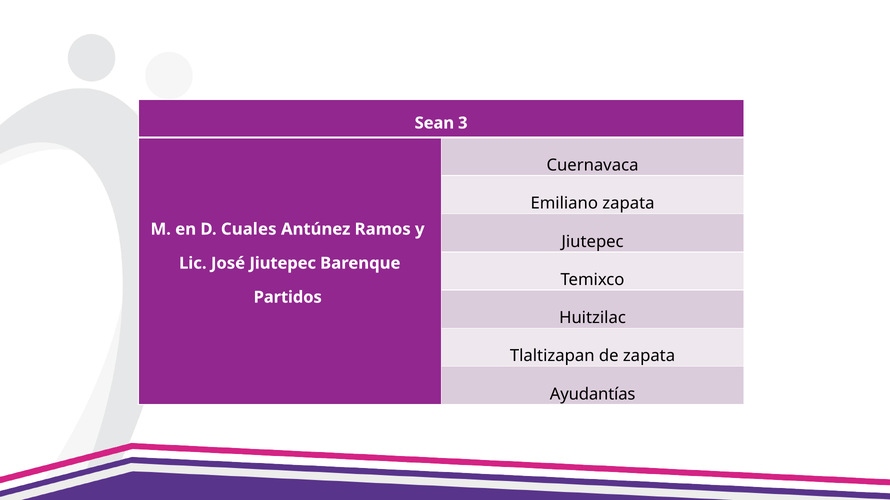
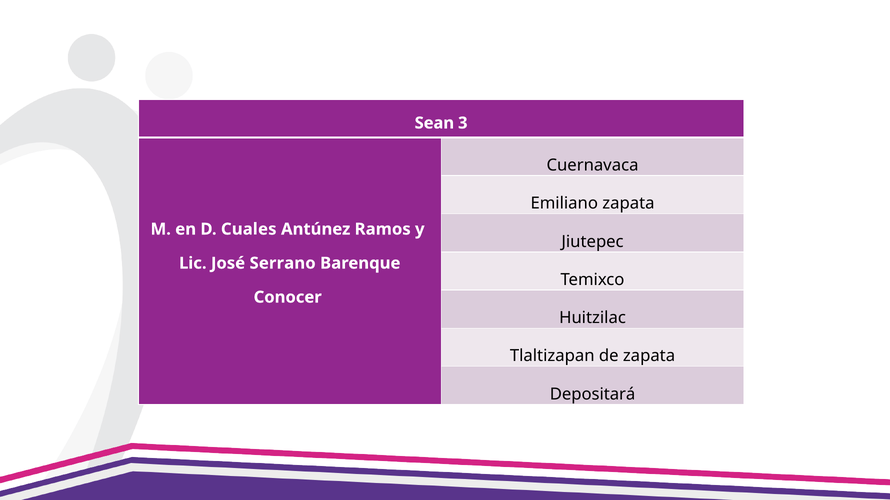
José Jiutepec: Jiutepec -> Serrano
Partidos: Partidos -> Conocer
Ayudantías: Ayudantías -> Depositará
